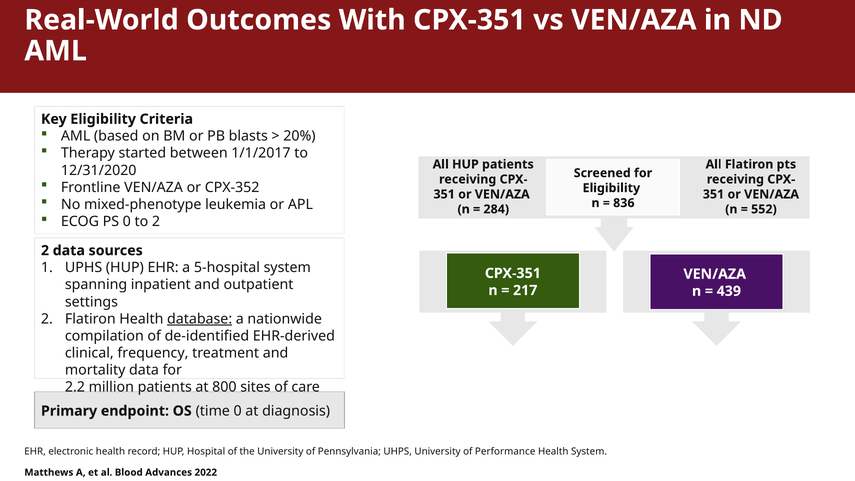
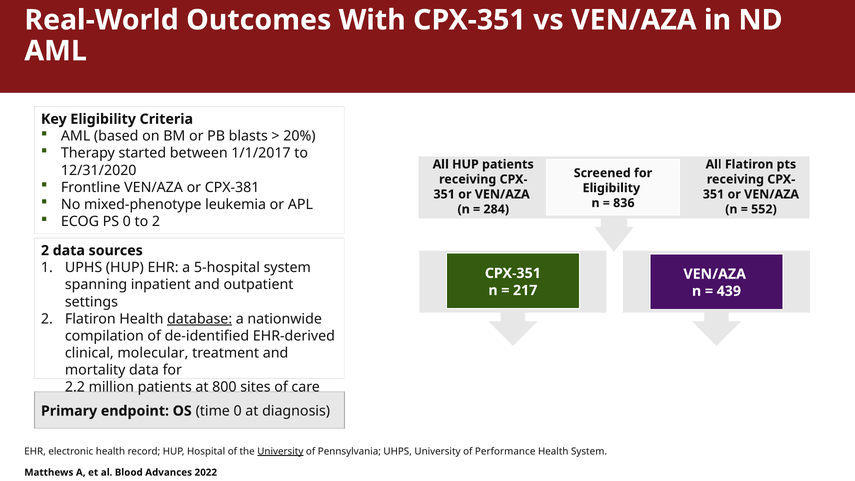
CPX-352: CPX-352 -> CPX-381
frequency: frequency -> molecular
University at (280, 451) underline: none -> present
